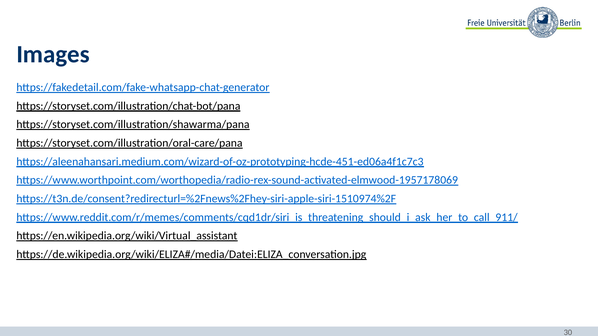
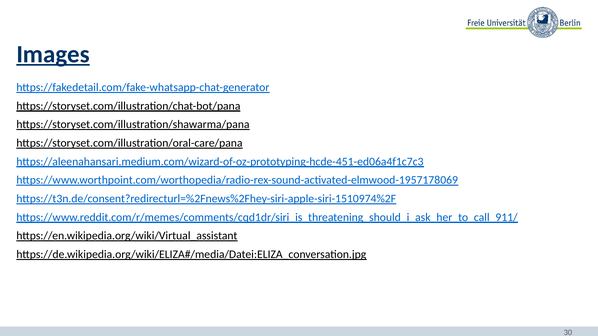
Images underline: none -> present
